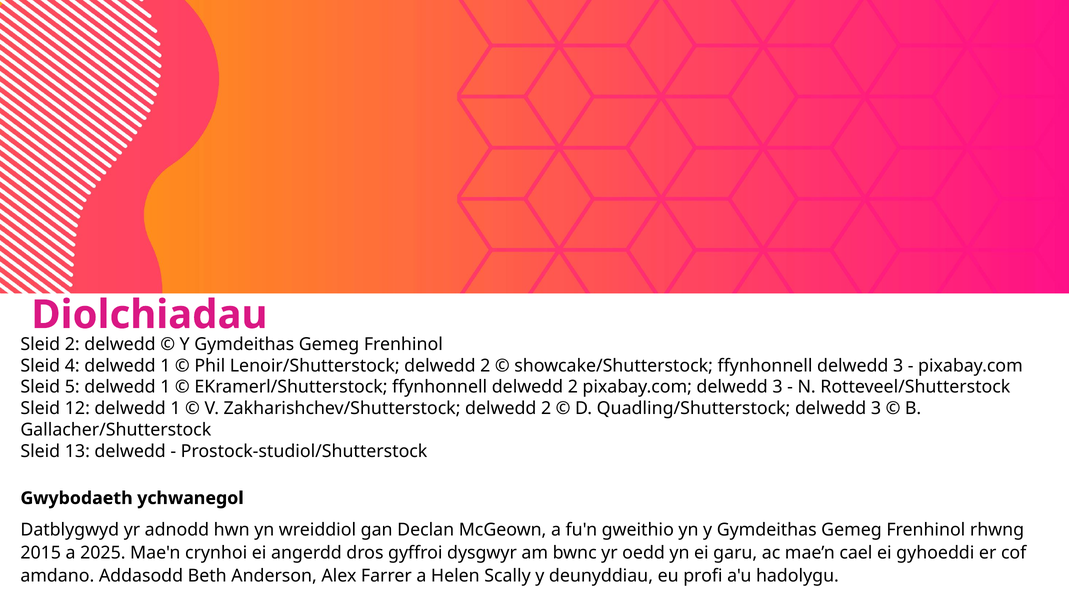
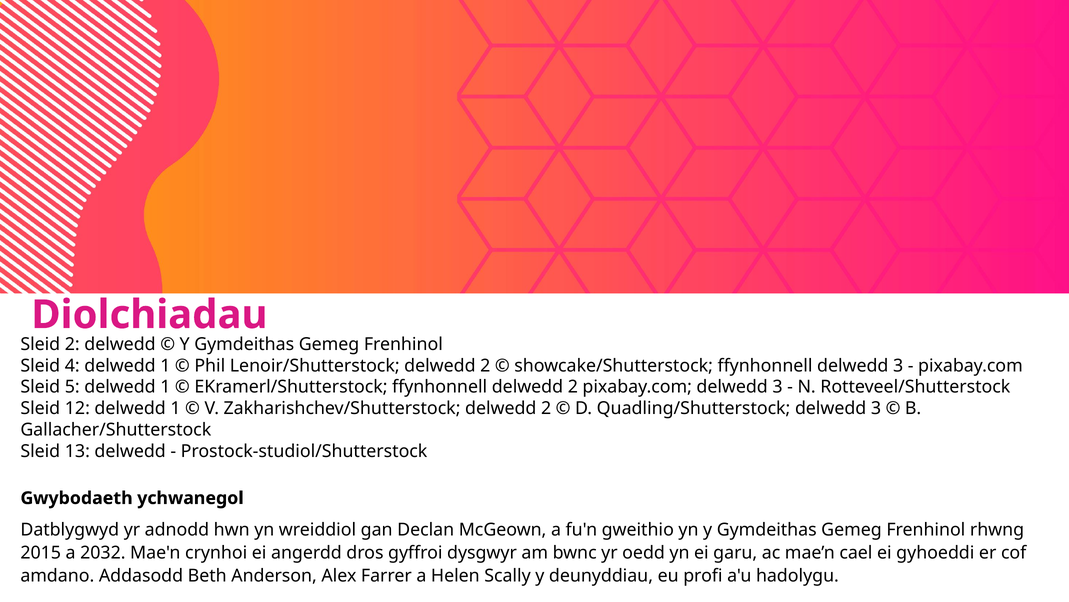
2025: 2025 -> 2032
